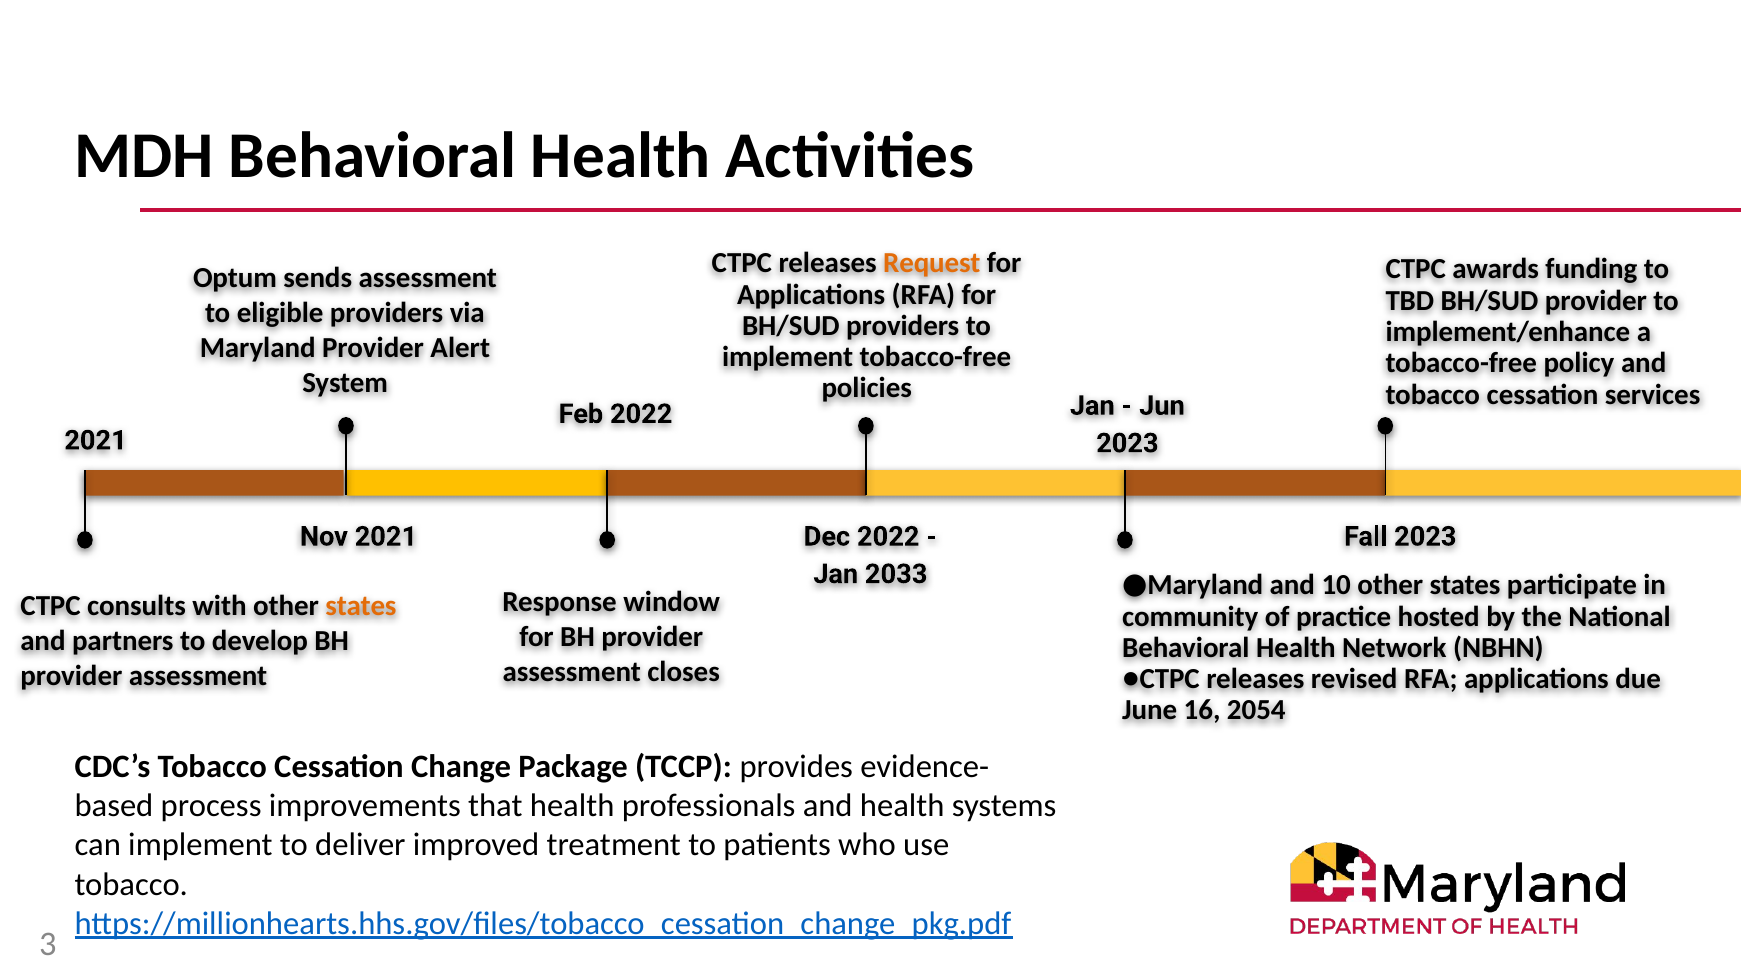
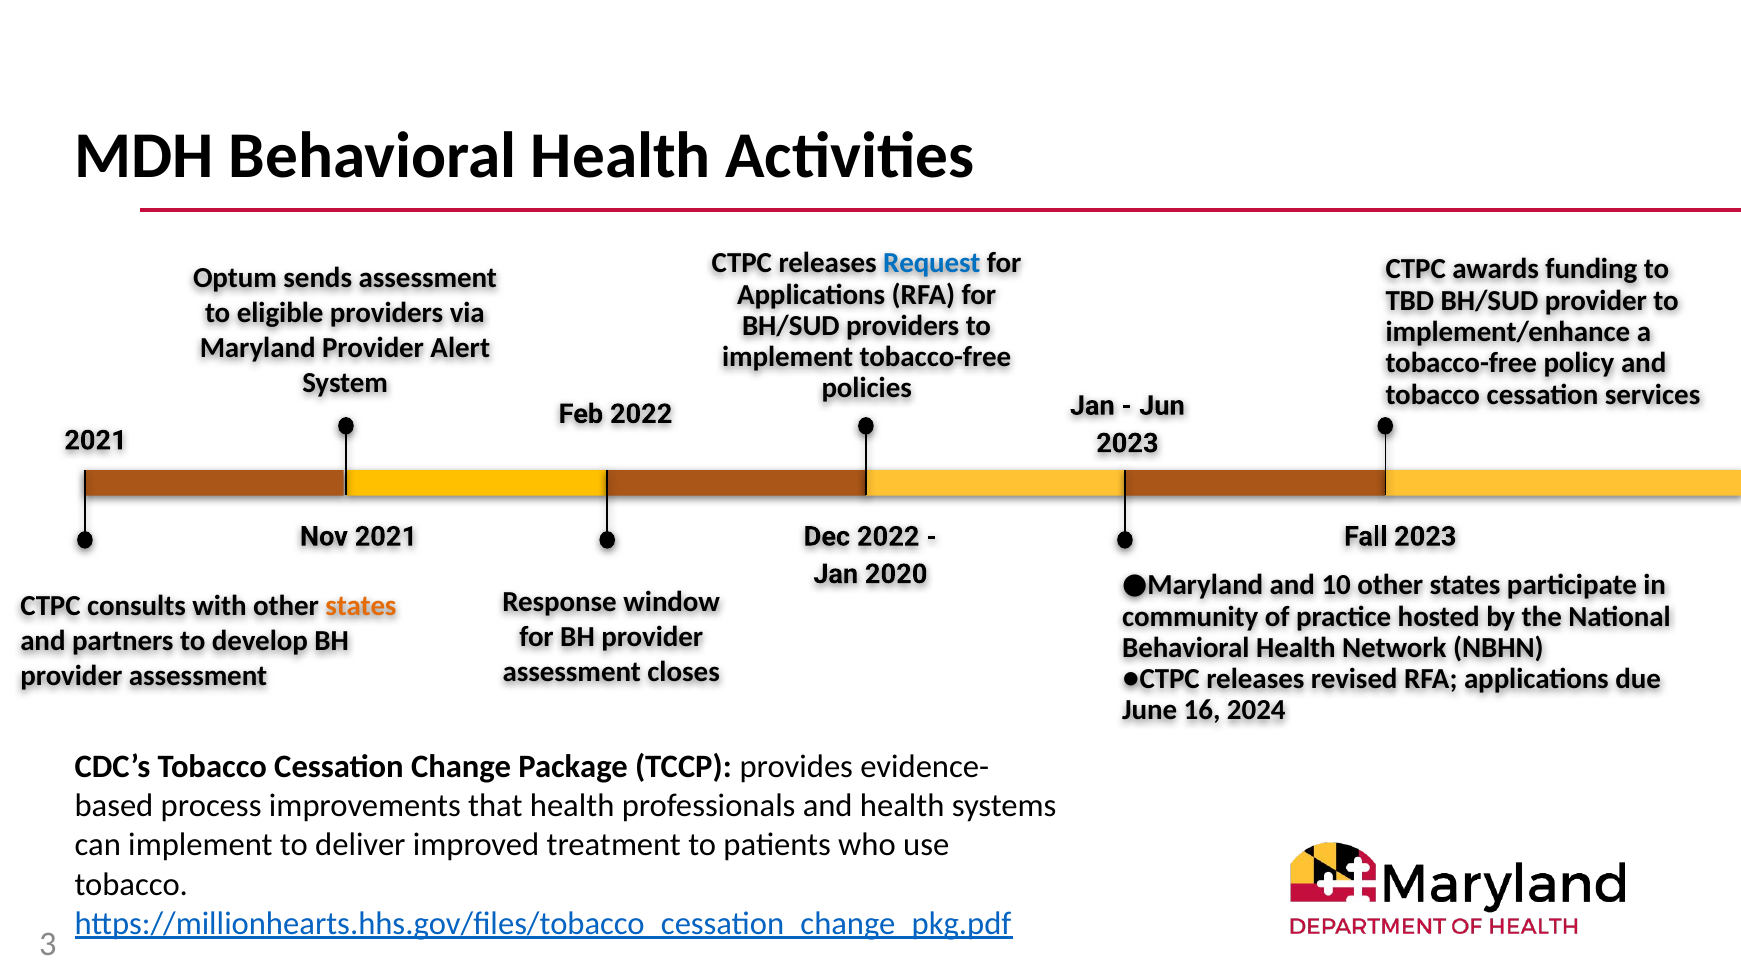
Request colour: orange -> blue
2033: 2033 -> 2020
2054: 2054 -> 2024
